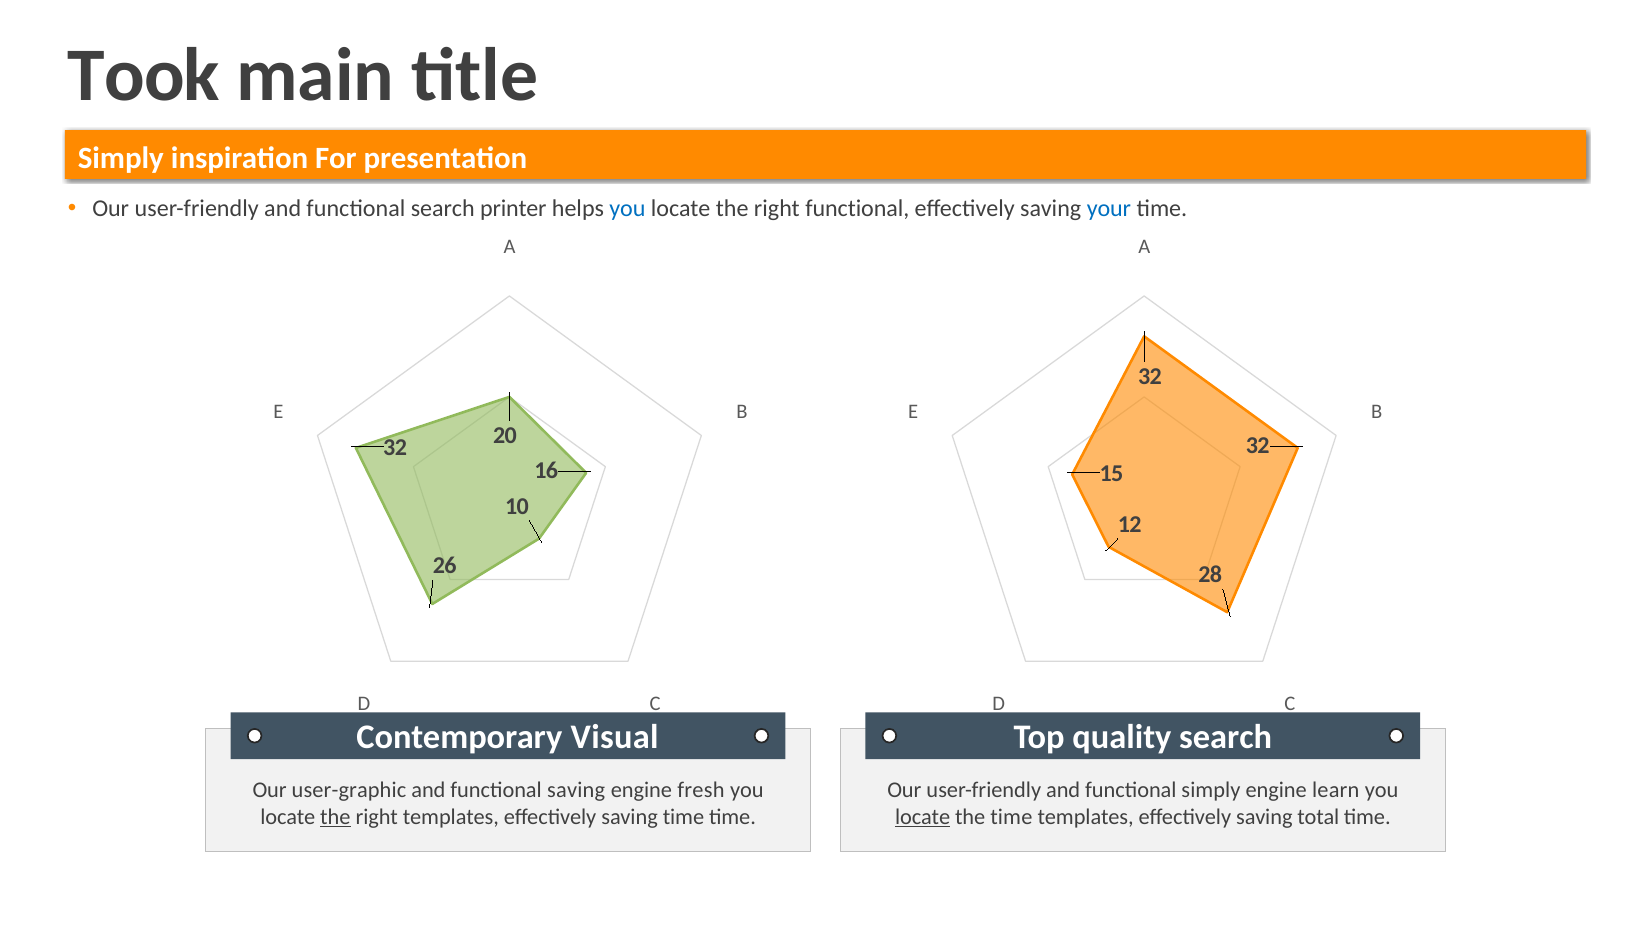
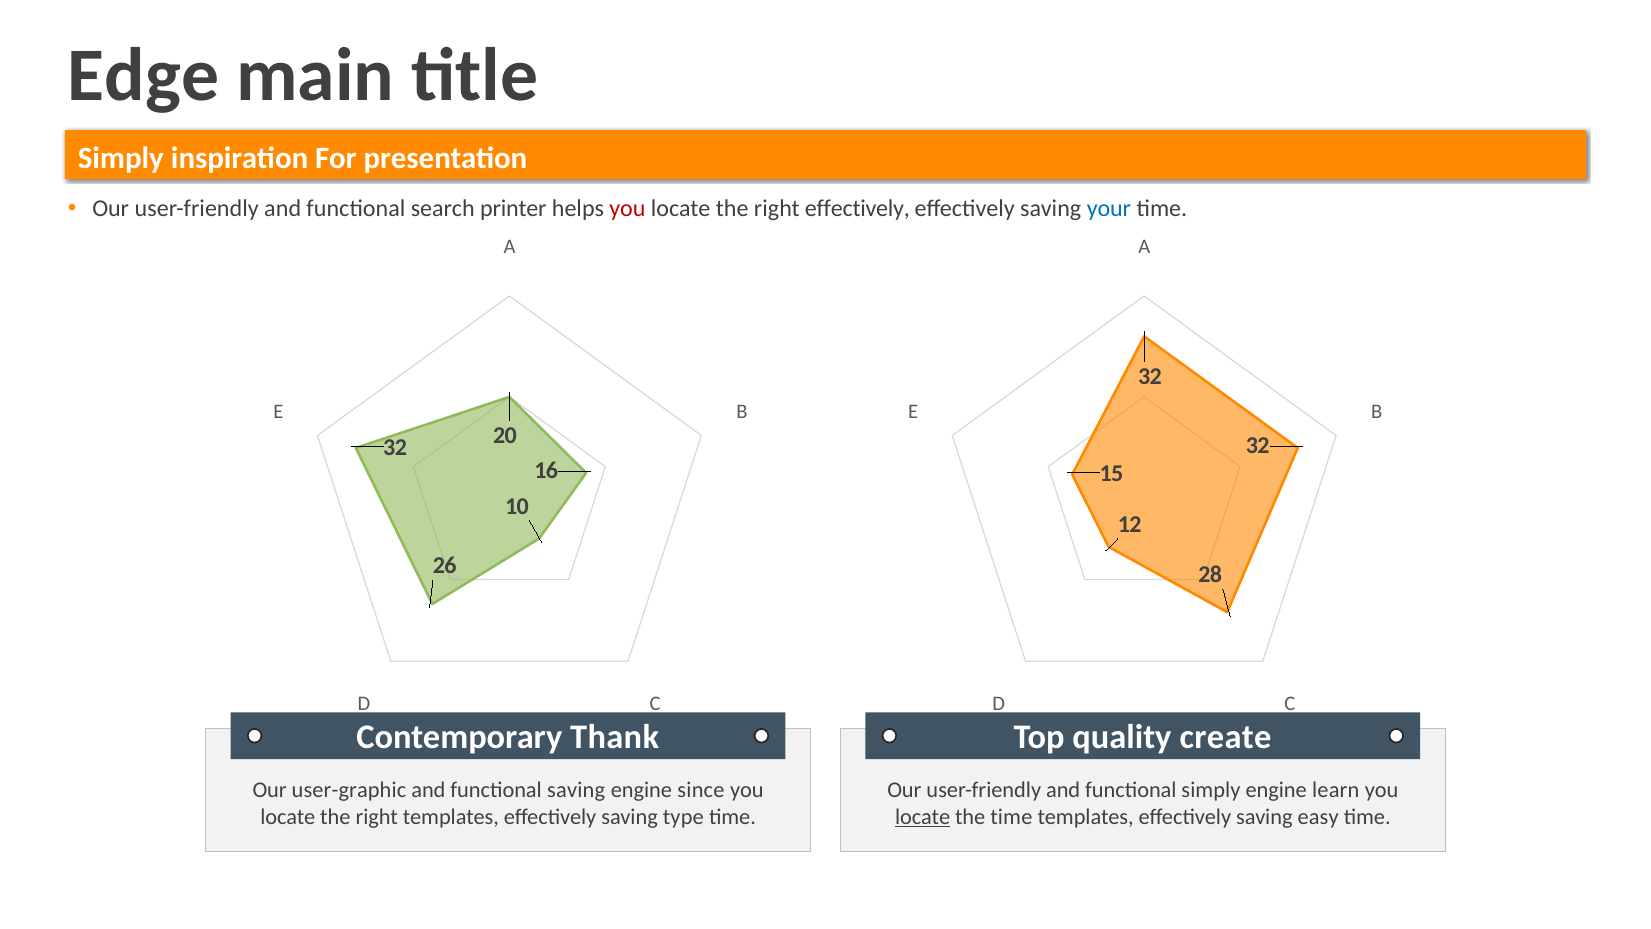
Took: Took -> Edge
you at (627, 209) colour: blue -> red
right functional: functional -> effectively
Visual: Visual -> Thank
quality search: search -> create
fresh: fresh -> since
the at (335, 817) underline: present -> none
saving time: time -> type
total: total -> easy
